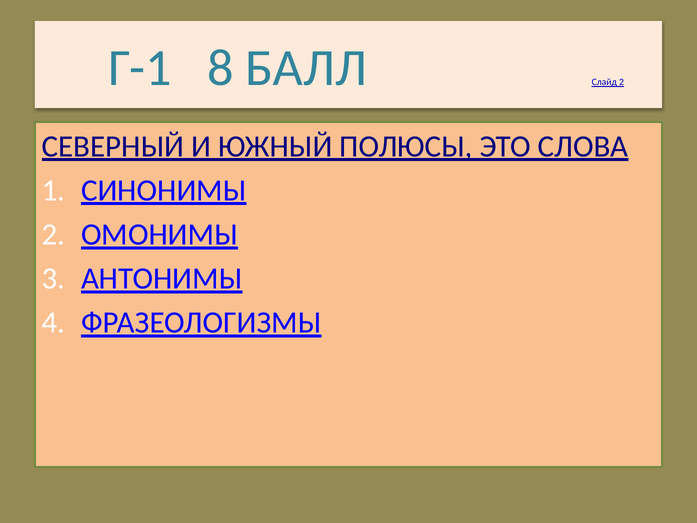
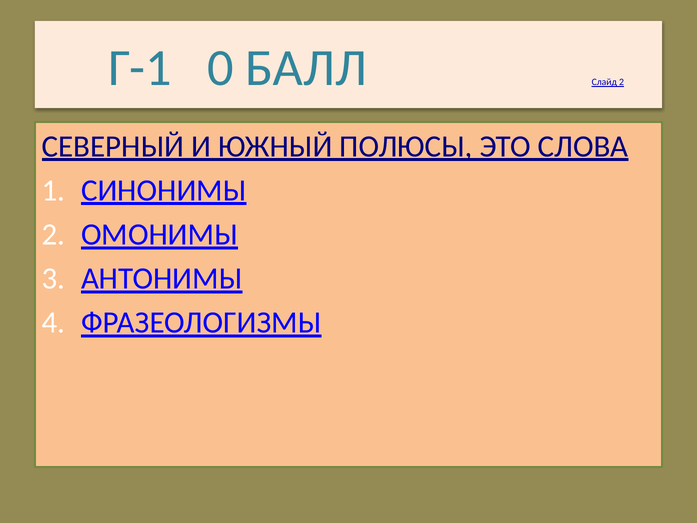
8: 8 -> 0
